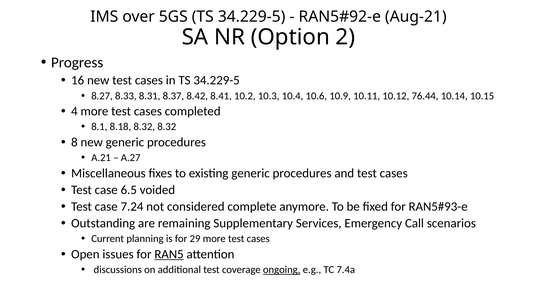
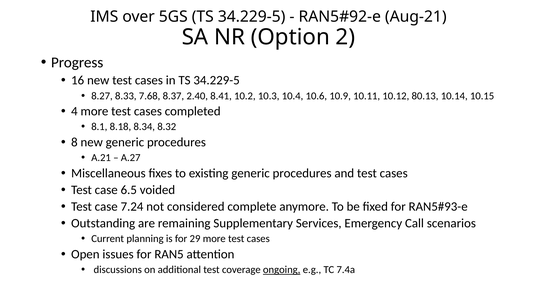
8.31: 8.31 -> 7.68
8.42: 8.42 -> 2.40
76.44: 76.44 -> 80.13
8.18 8.32: 8.32 -> 8.34
RAN5 underline: present -> none
